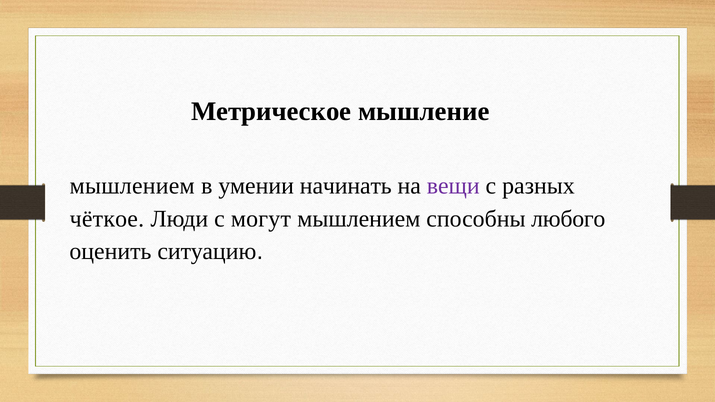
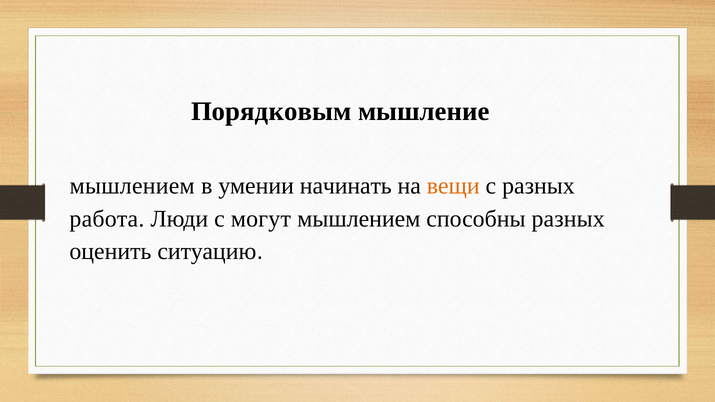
Метрическое: Метрическое -> Порядковым
вещи colour: purple -> orange
чёткое: чёткое -> работа
способны любого: любого -> разных
